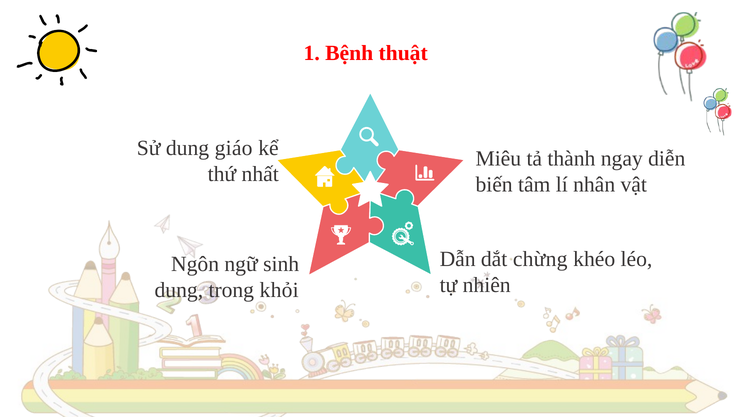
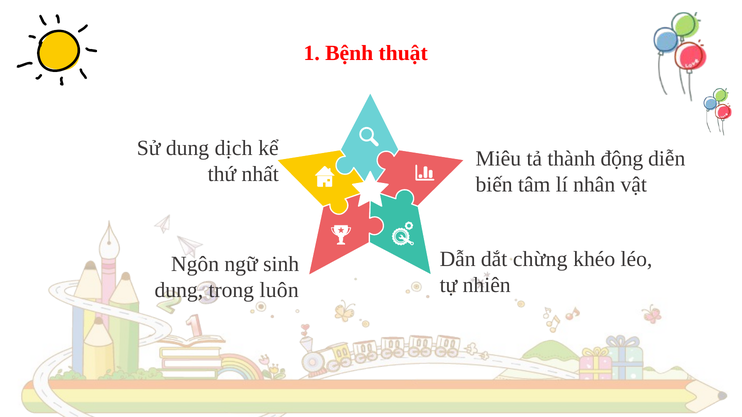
giáo: giáo -> dịch
ngay: ngay -> động
khỏi: khỏi -> luôn
